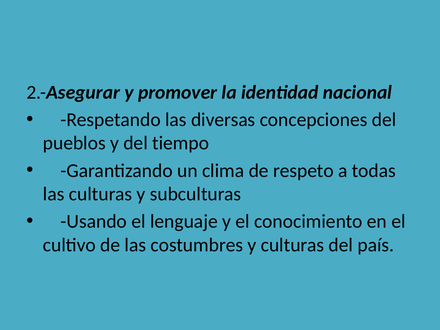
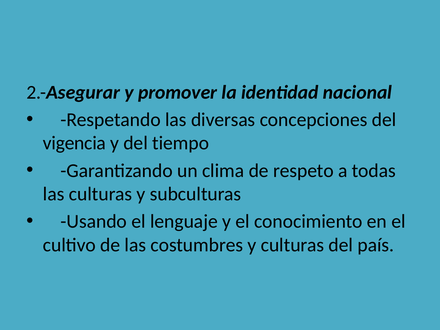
pueblos: pueblos -> vigencia
